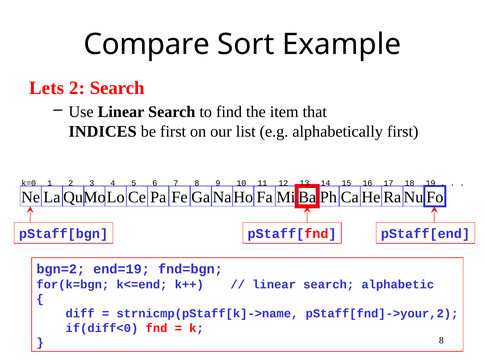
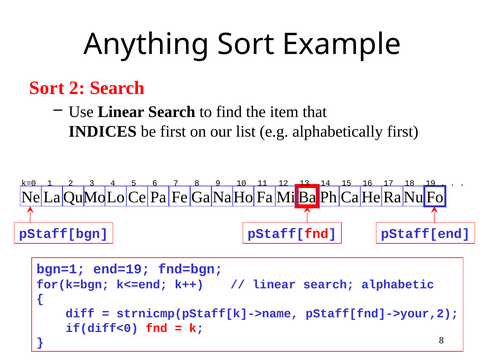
Compare: Compare -> Anything
Lets at (47, 88): Lets -> Sort
bgn=2: bgn=2 -> bgn=1
